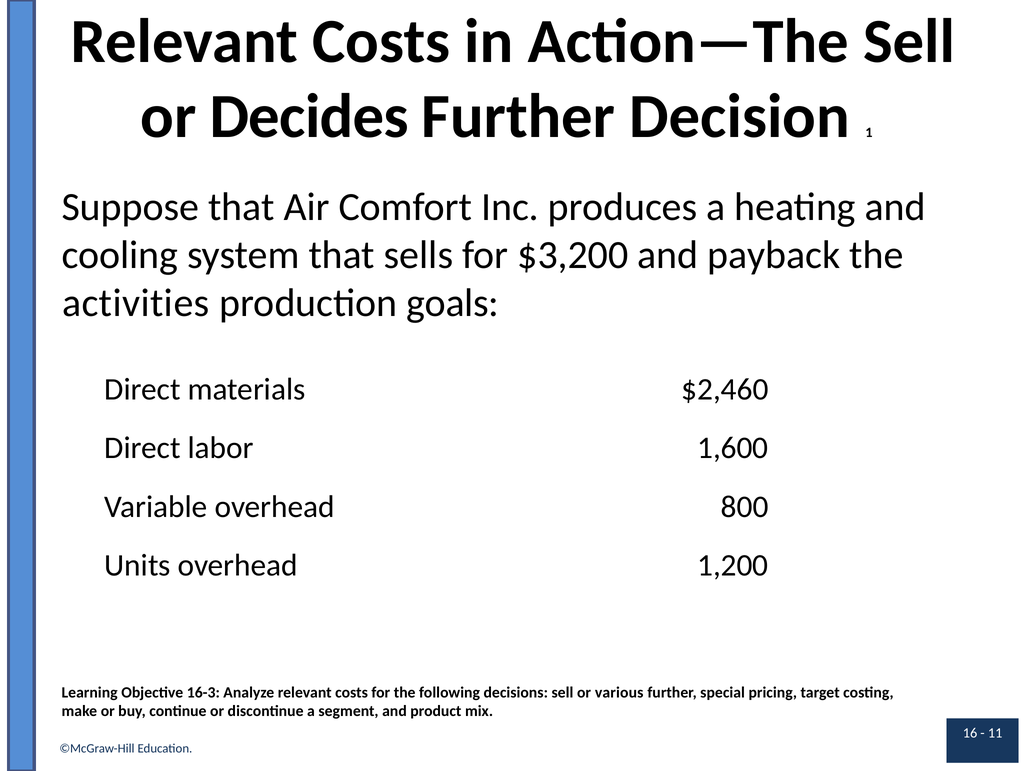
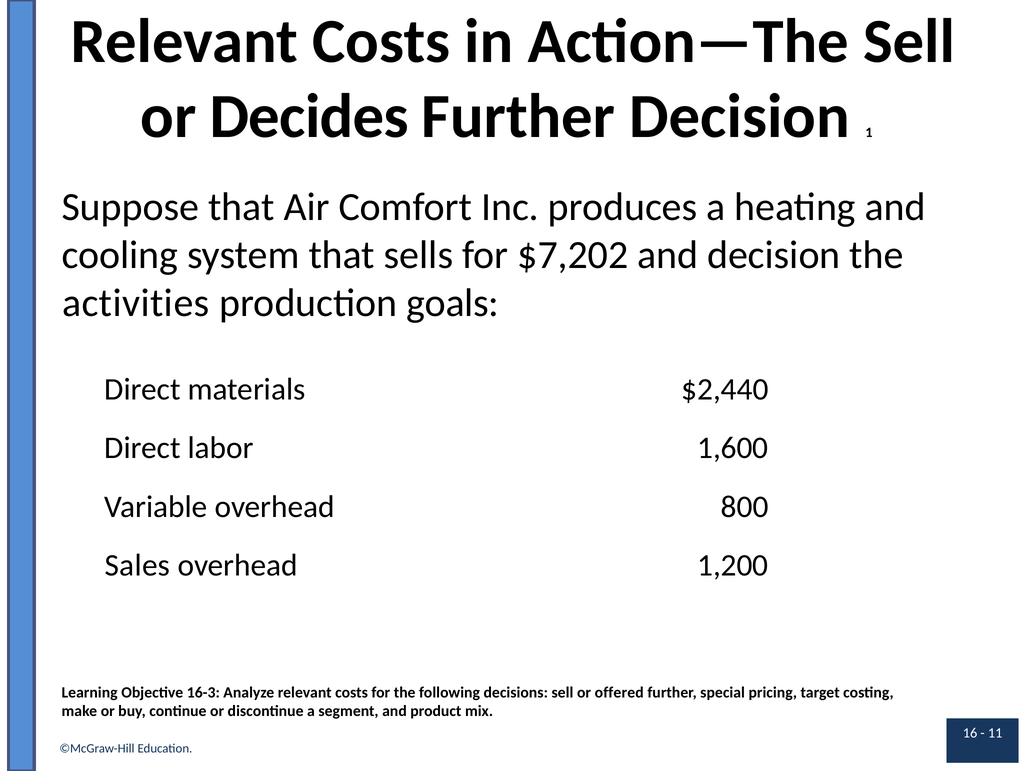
$3,200: $3,200 -> $7,202
and payback: payback -> decision
$2,460: $2,460 -> $2,440
Units: Units -> Sales
various: various -> offered
